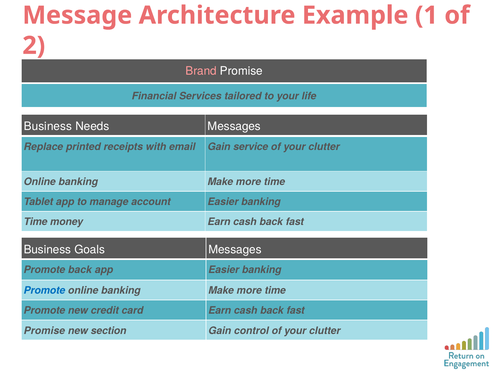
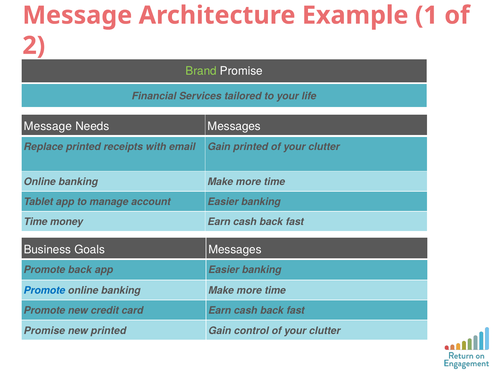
Brand colour: pink -> light green
Business at (48, 126): Business -> Message
Gain service: service -> printed
new section: section -> printed
